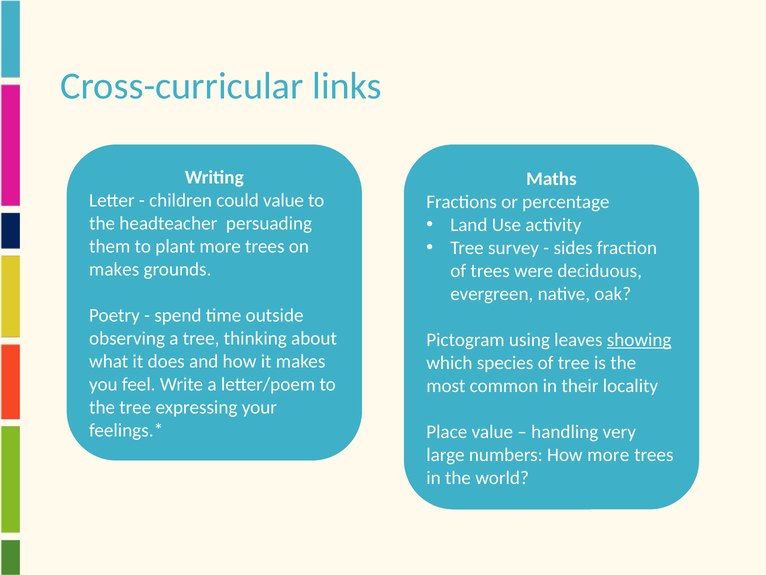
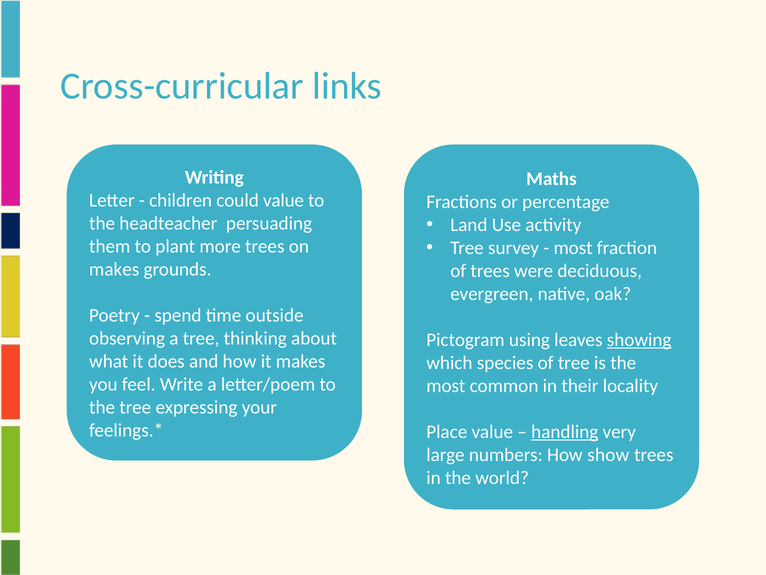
sides at (573, 248): sides -> most
handling underline: none -> present
How more: more -> show
